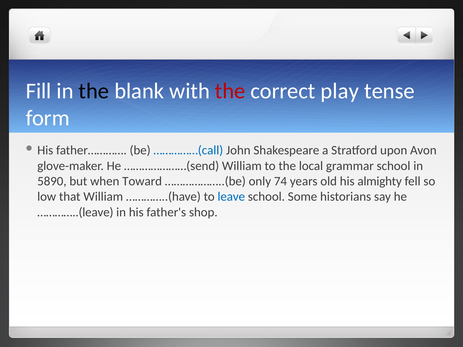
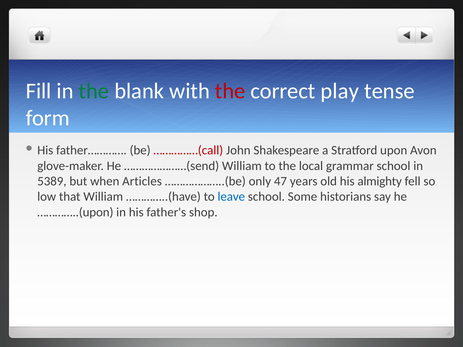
the at (94, 91) colour: black -> green
……………(call colour: blue -> red
5890: 5890 -> 5389
Toward: Toward -> Articles
74: 74 -> 47
…………..(leave: …………..(leave -> …………..(upon
